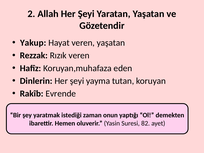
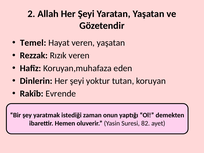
Yakup: Yakup -> Temel
yayma: yayma -> yoktur
